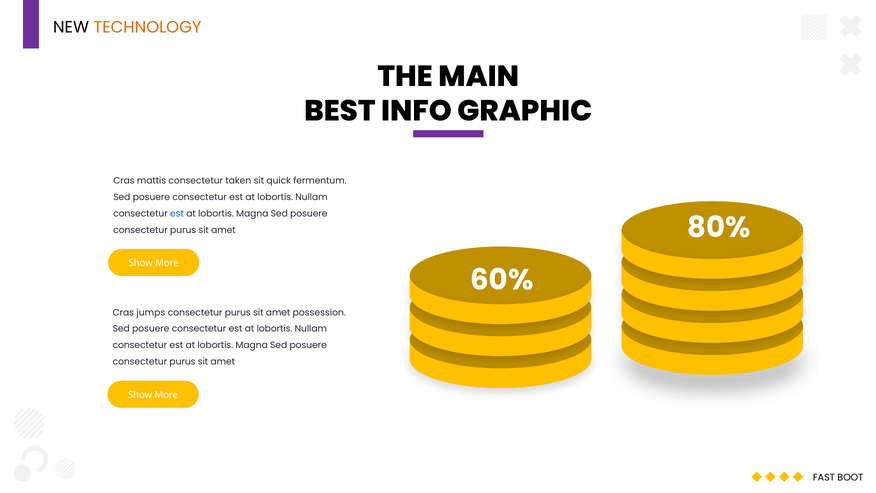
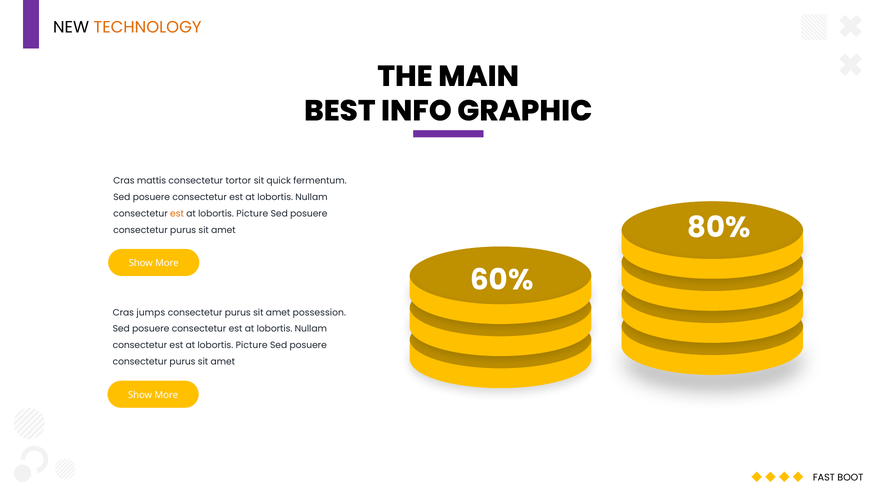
taken: taken -> tortor
est at (177, 214) colour: blue -> orange
Magna at (252, 214): Magna -> Picture
Magna at (252, 345): Magna -> Picture
